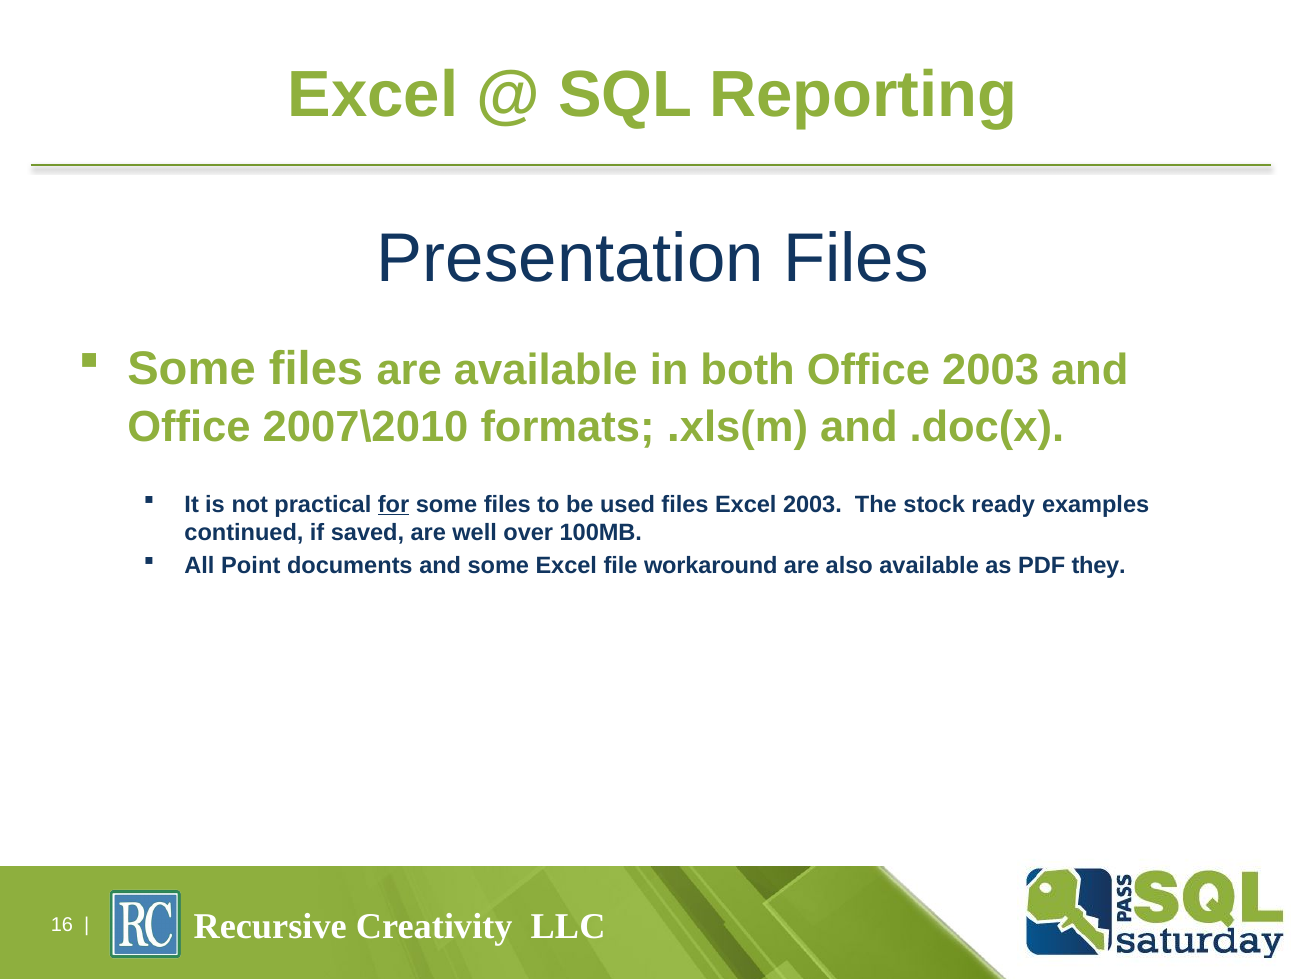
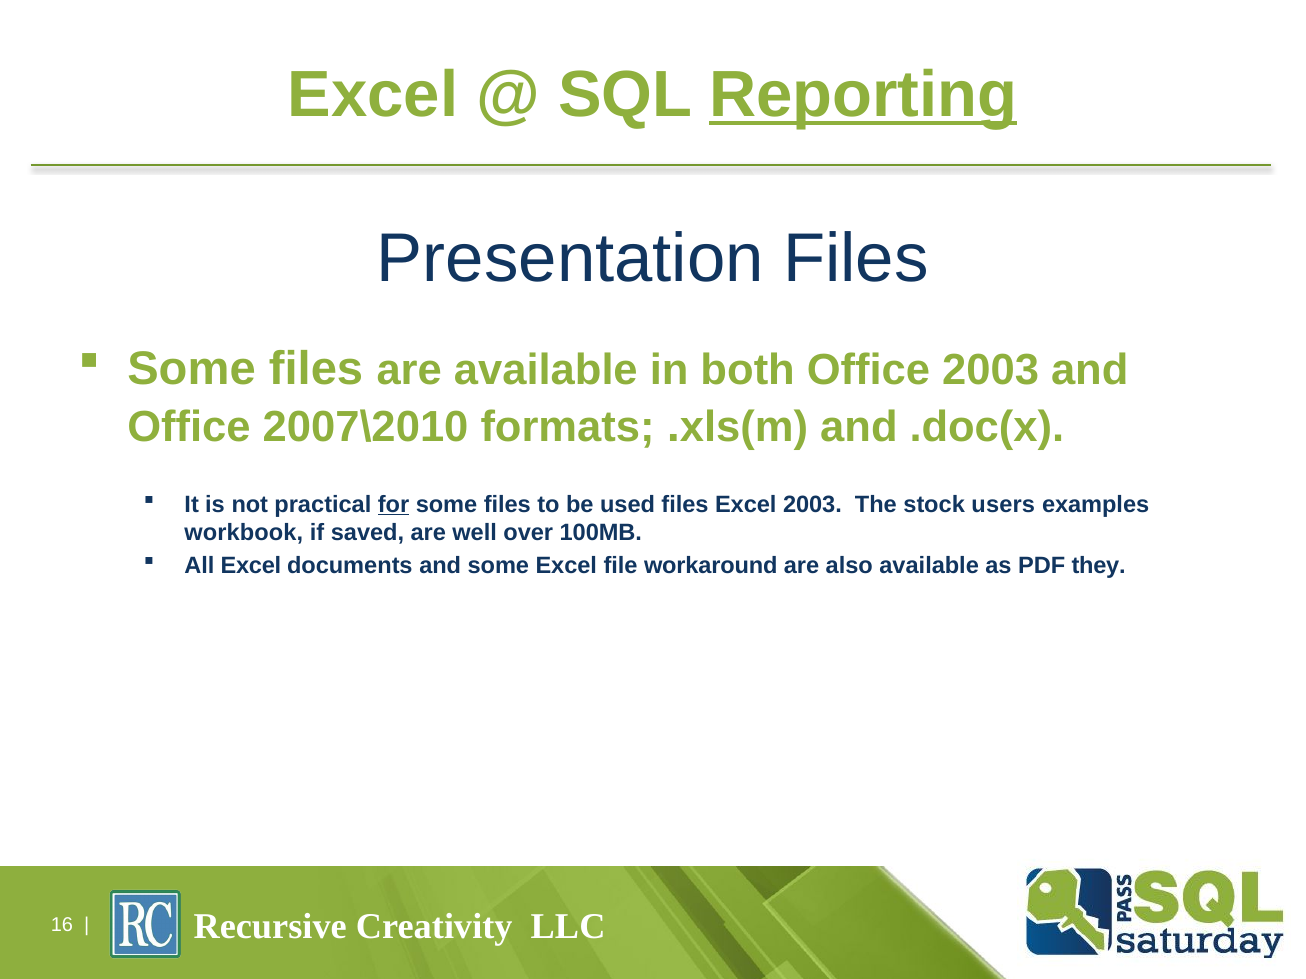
Reporting underline: none -> present
ready: ready -> users
continued: continued -> workbook
All Point: Point -> Excel
